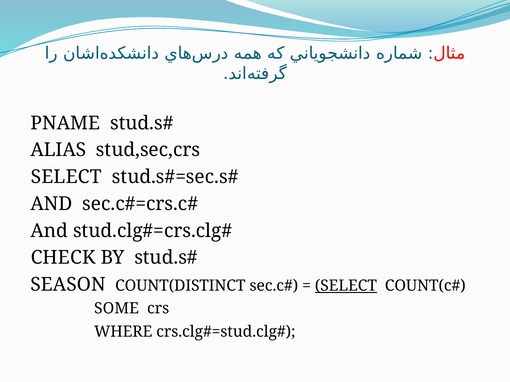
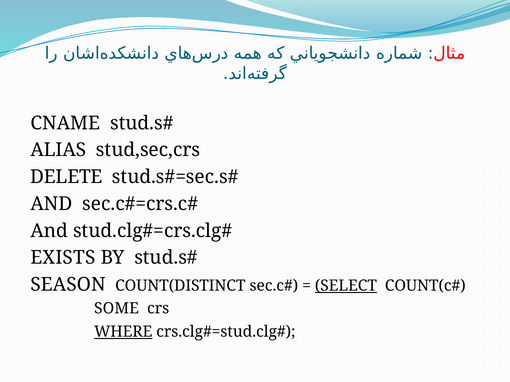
PNAME: PNAME -> CNAME
SELECT at (66, 177): SELECT -> DELETE
CHECK: CHECK -> EXISTS
WHERE underline: none -> present
